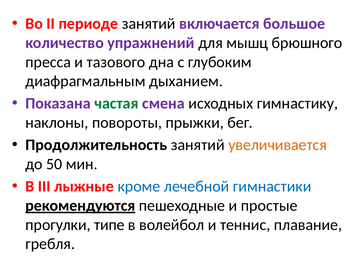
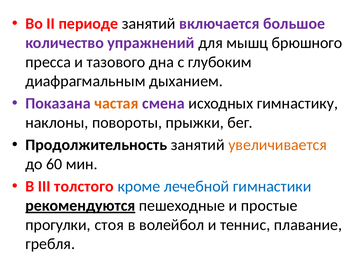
частая colour: green -> orange
50: 50 -> 60
лыжные: лыжные -> толстого
типе: типе -> стоя
